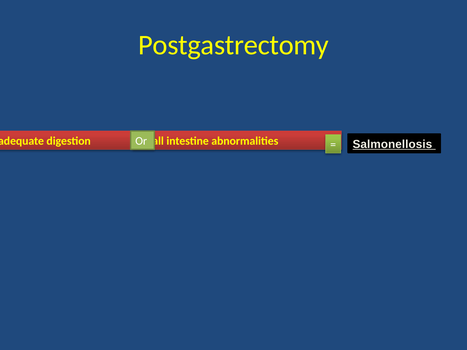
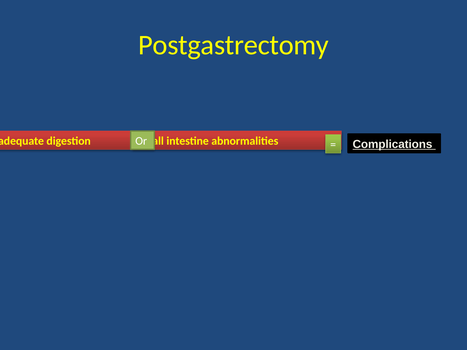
Salmonellosis: Salmonellosis -> Complications
